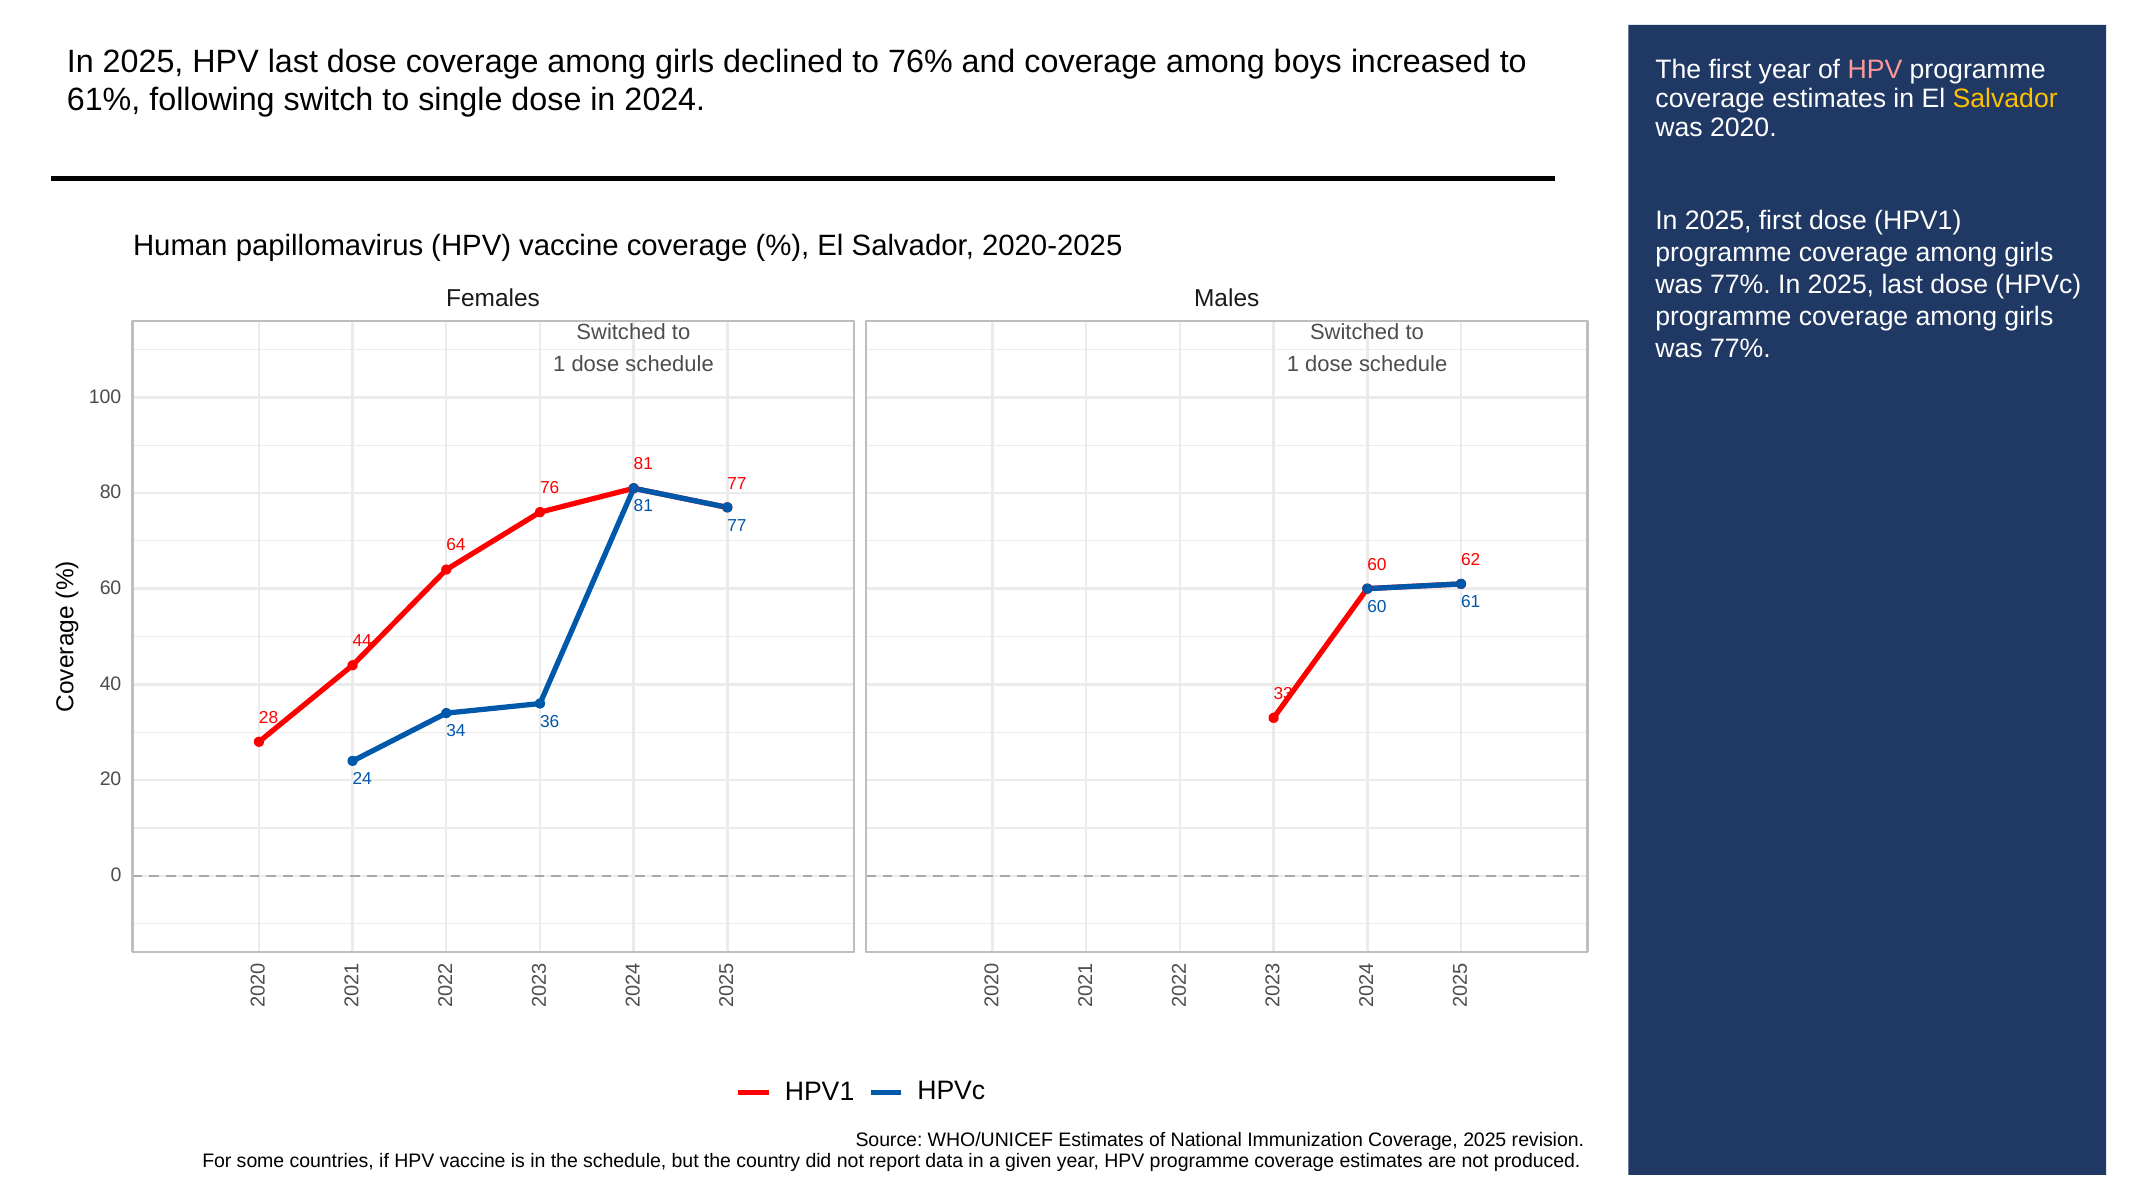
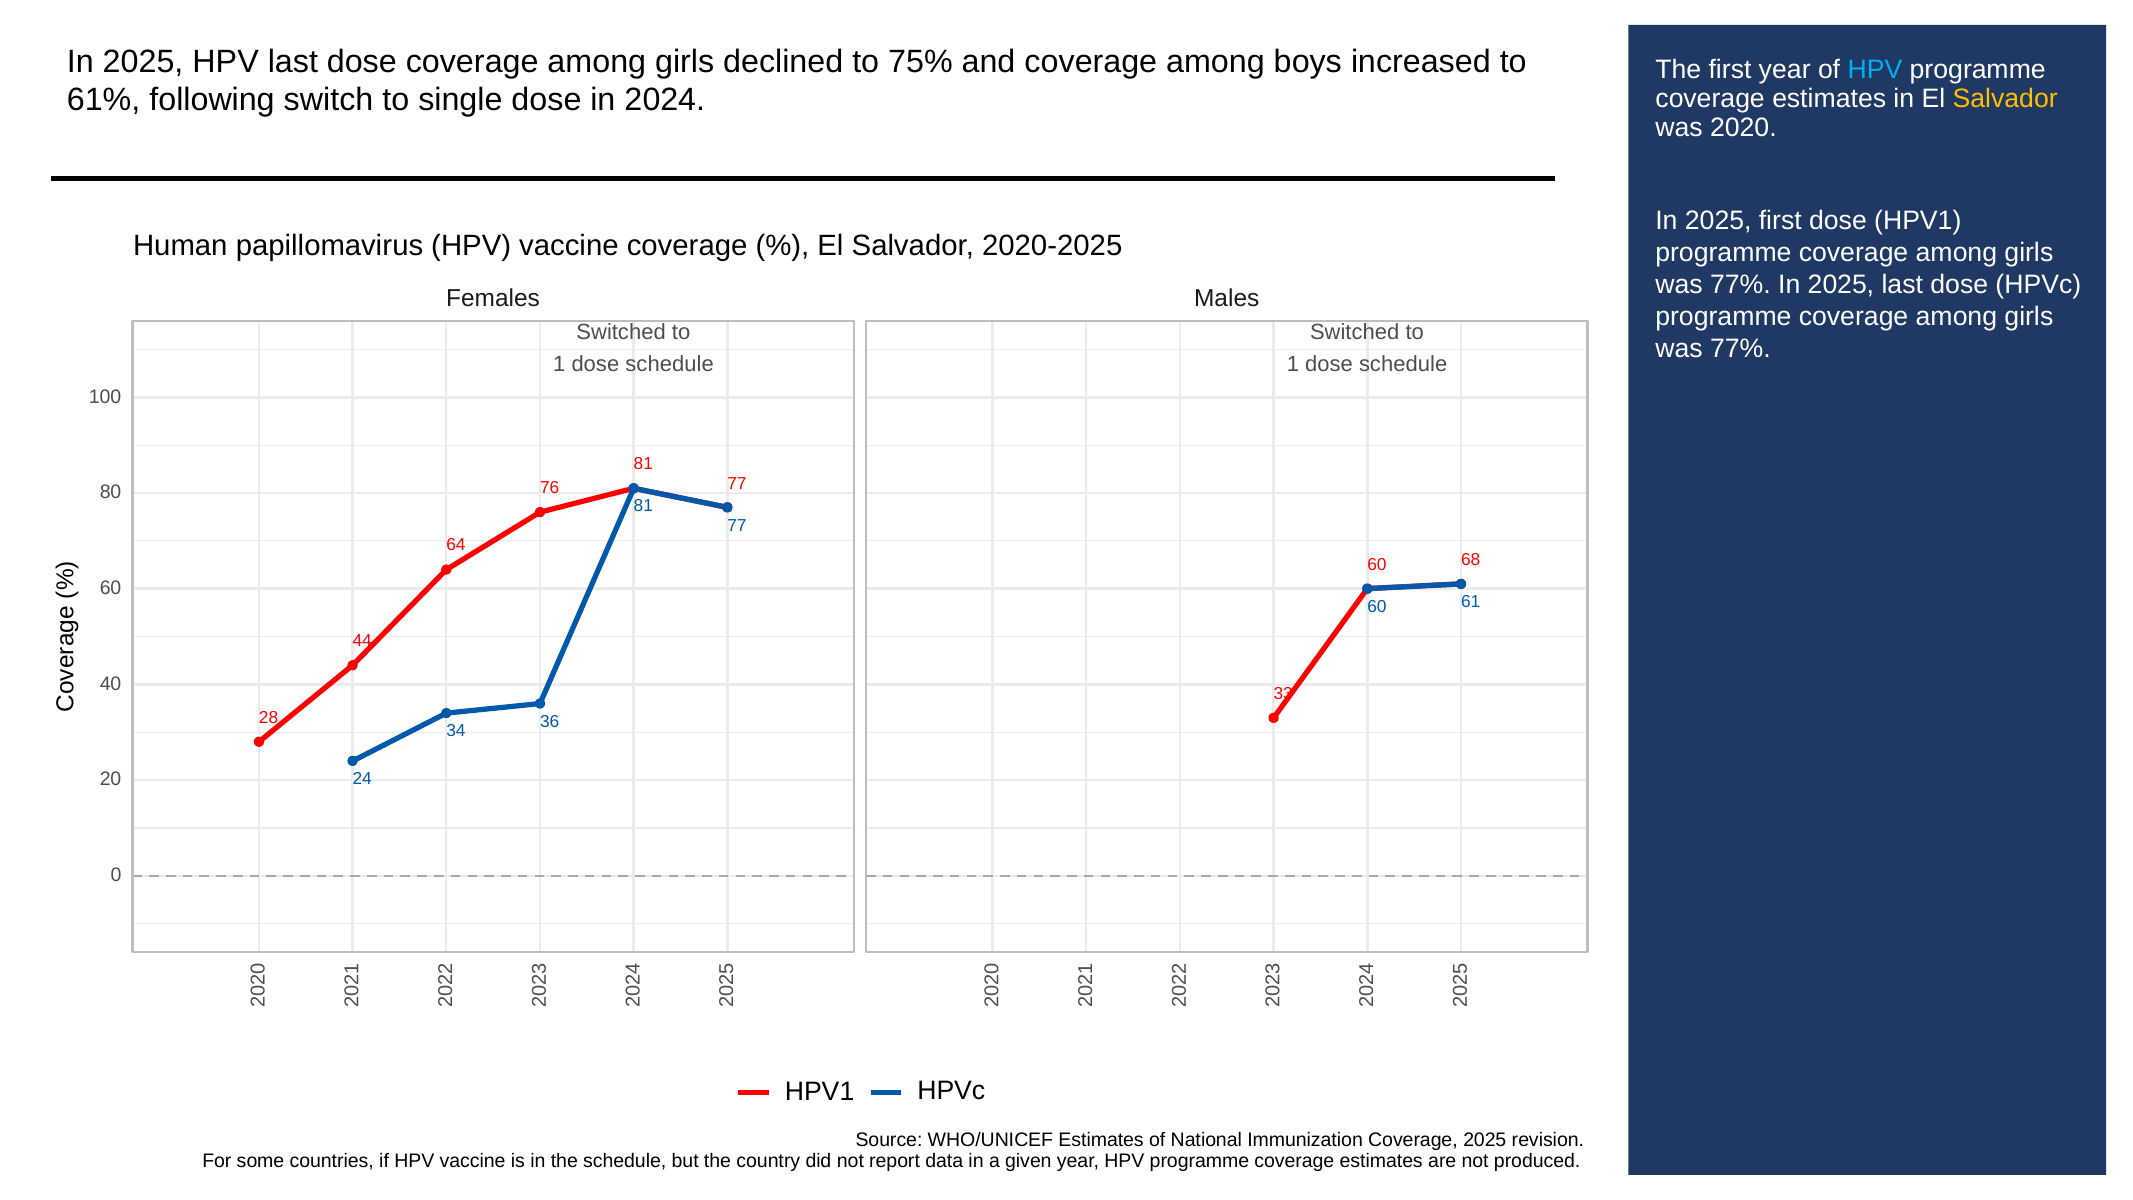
76%: 76% -> 75%
HPV at (1875, 70) colour: pink -> light blue
62: 62 -> 68
